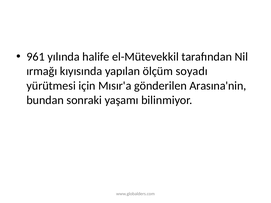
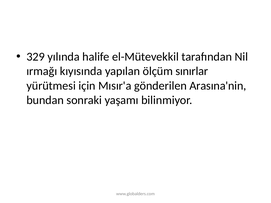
961: 961 -> 329
soyadı: soyadı -> sınırlar
